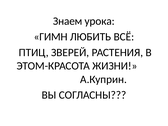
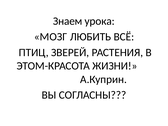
ГИМН: ГИМН -> МОЗГ
